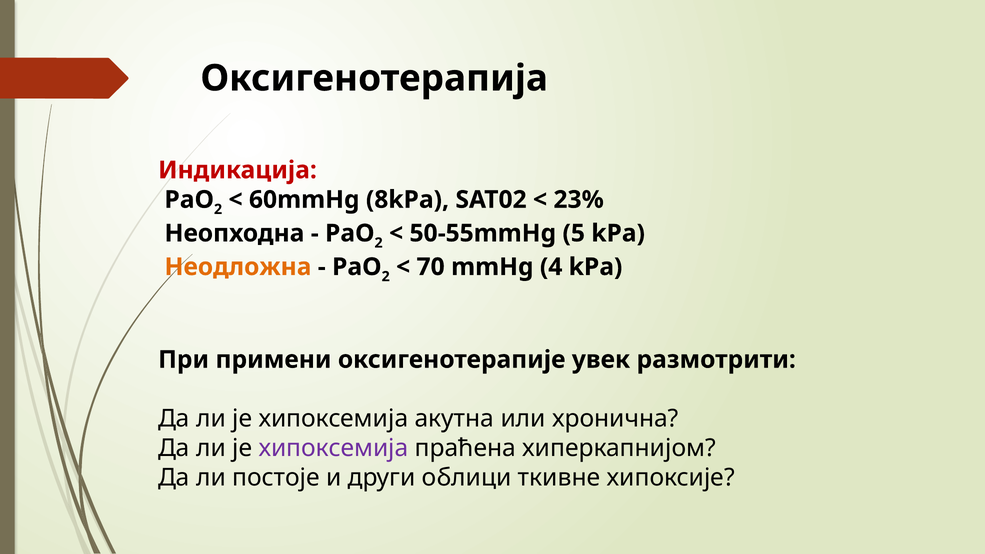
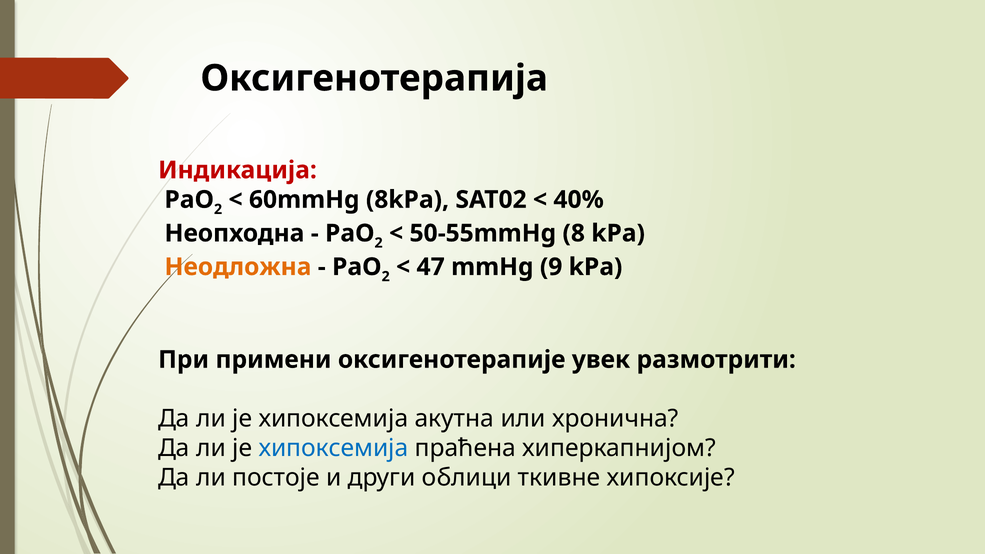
23%: 23% -> 40%
5: 5 -> 8
70: 70 -> 47
4: 4 -> 9
хипоксемија at (333, 448) colour: purple -> blue
